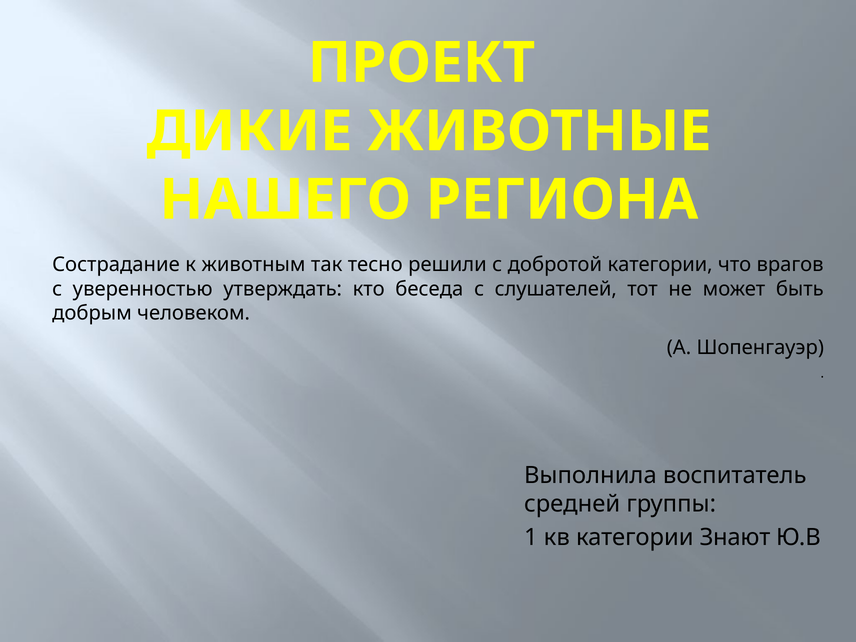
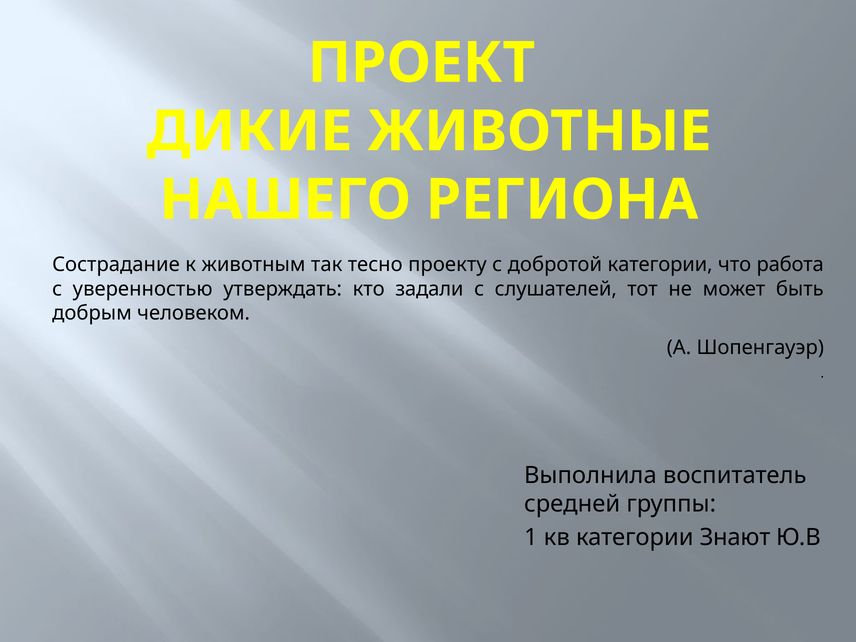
решили: решили -> проекту
врагов: врагов -> работа
беседа: беседа -> задали
